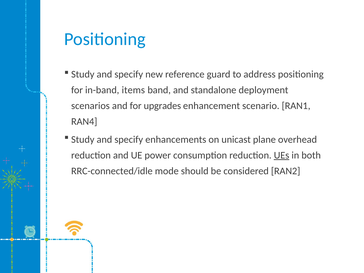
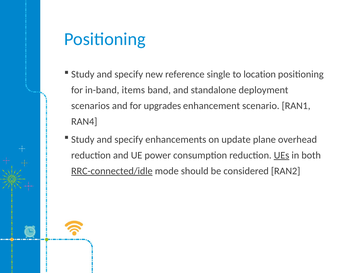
guard: guard -> single
address: address -> location
unicast: unicast -> update
RRC-connected/idle underline: none -> present
